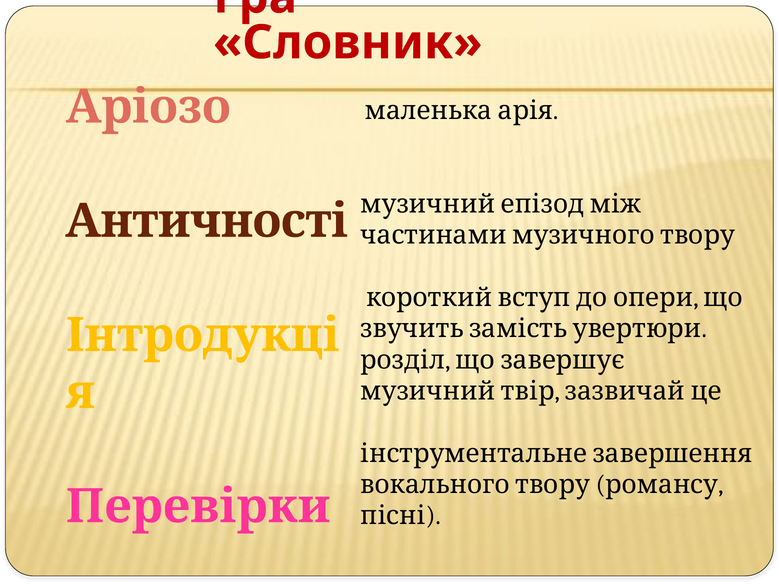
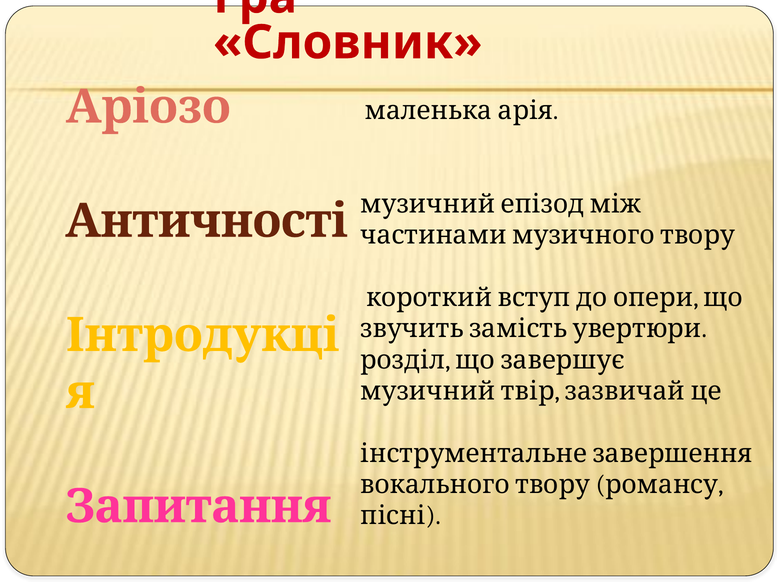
Перевірки: Перевірки -> Запитання
